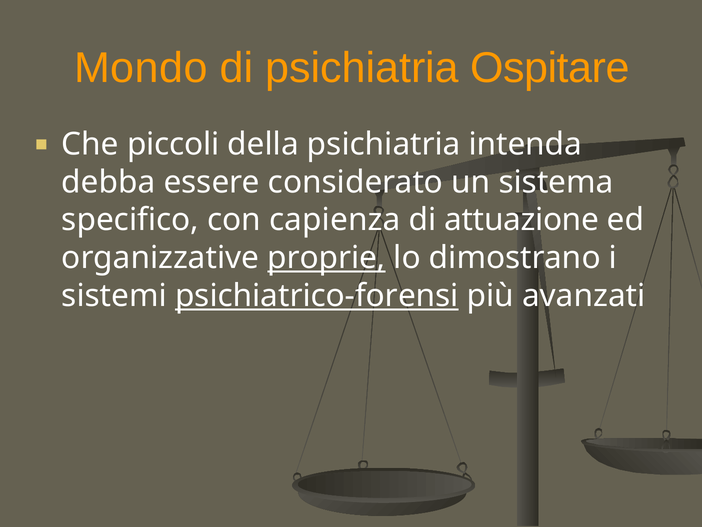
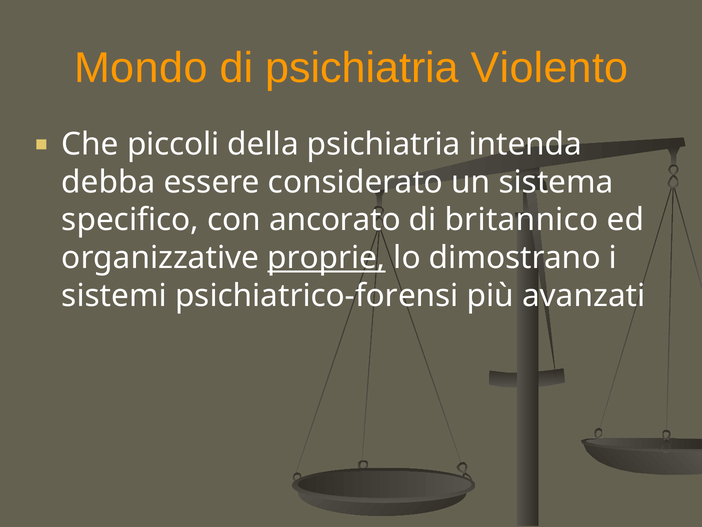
Ospitare: Ospitare -> Violento
capienza: capienza -> ancorato
attuazione: attuazione -> britannico
psichiatrico-forensi underline: present -> none
